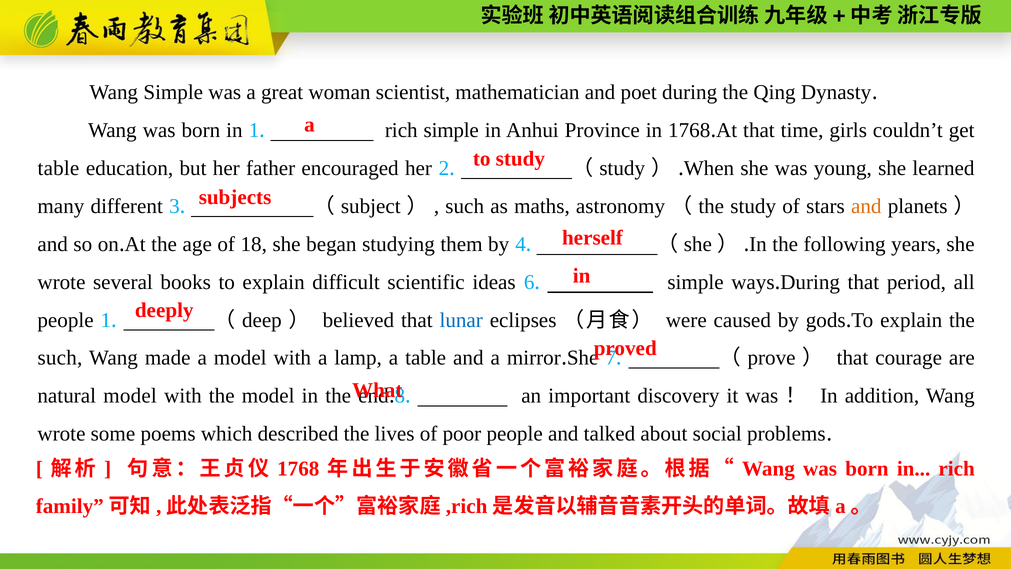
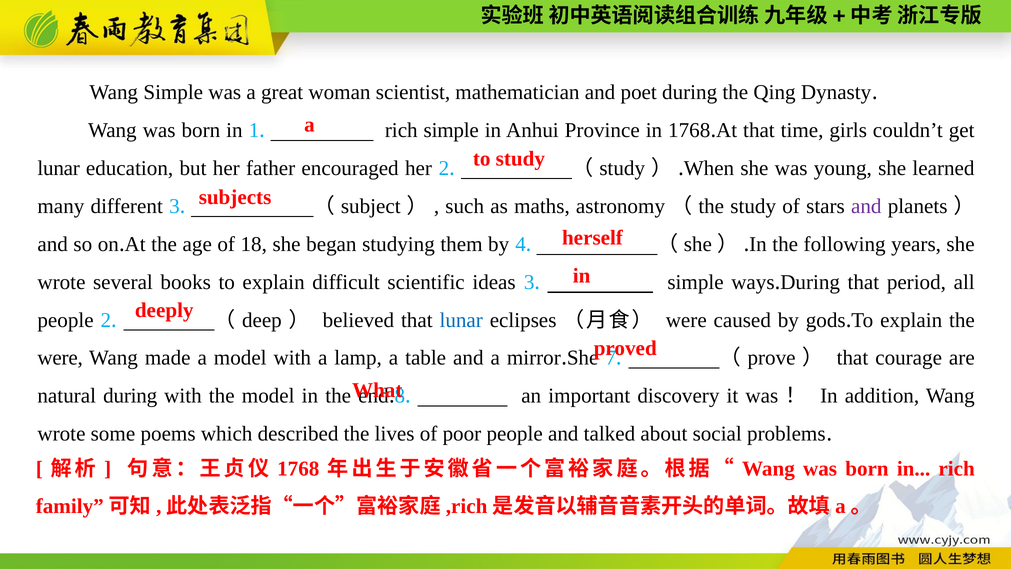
table at (58, 168): table -> lunar
and at (866, 206) colour: orange -> purple
ideas 6: 6 -> 3
people 1: 1 -> 2
such at (60, 358): such -> were
natural model: model -> during
